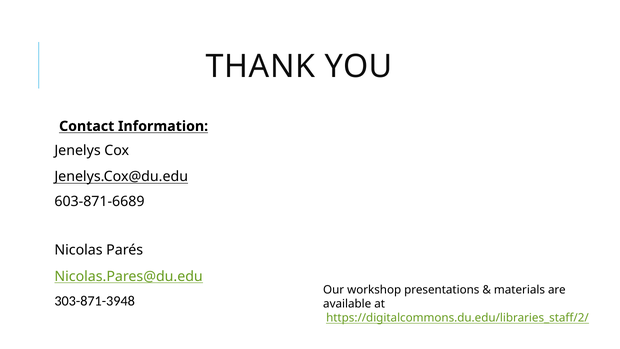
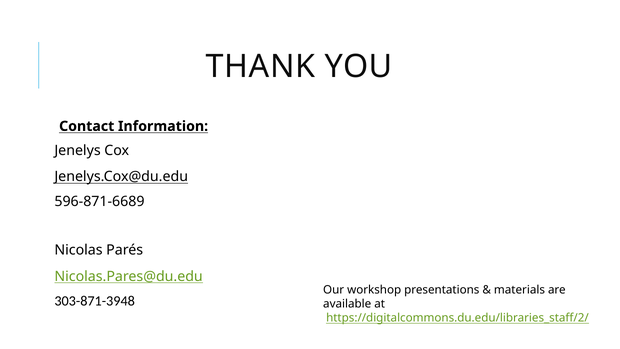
603-871-6689: 603-871-6689 -> 596-871-6689
